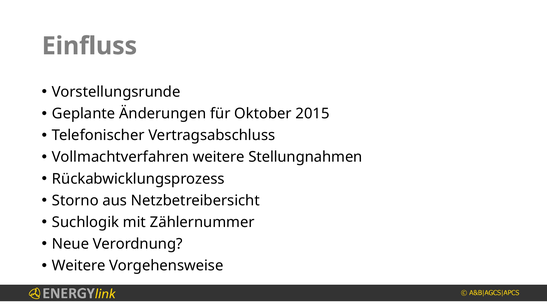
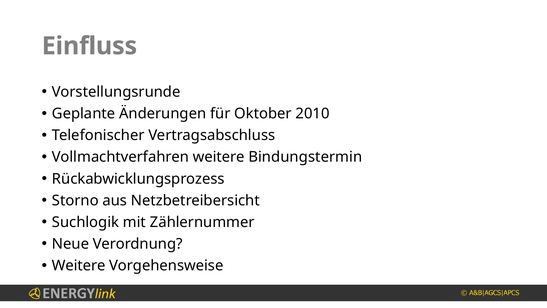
2015: 2015 -> 2010
Stellungnahmen: Stellungnahmen -> Bindungstermin
